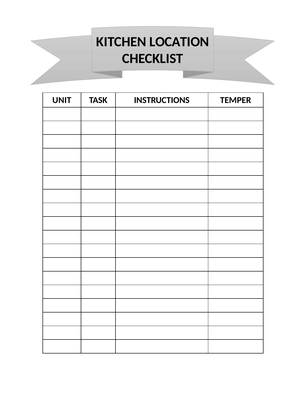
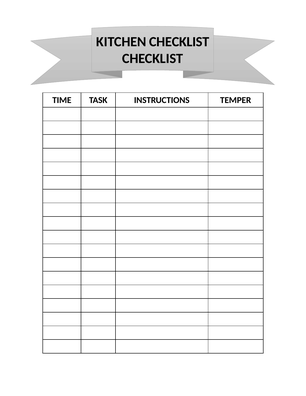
KITCHEN LOCATION: LOCATION -> CHECKLIST
UNIT: UNIT -> TIME
